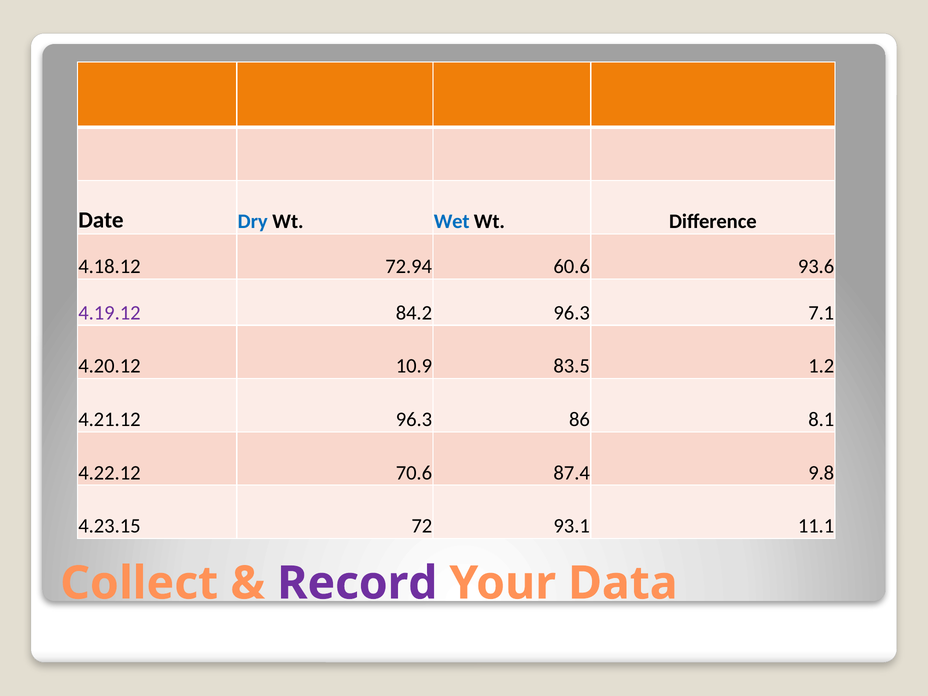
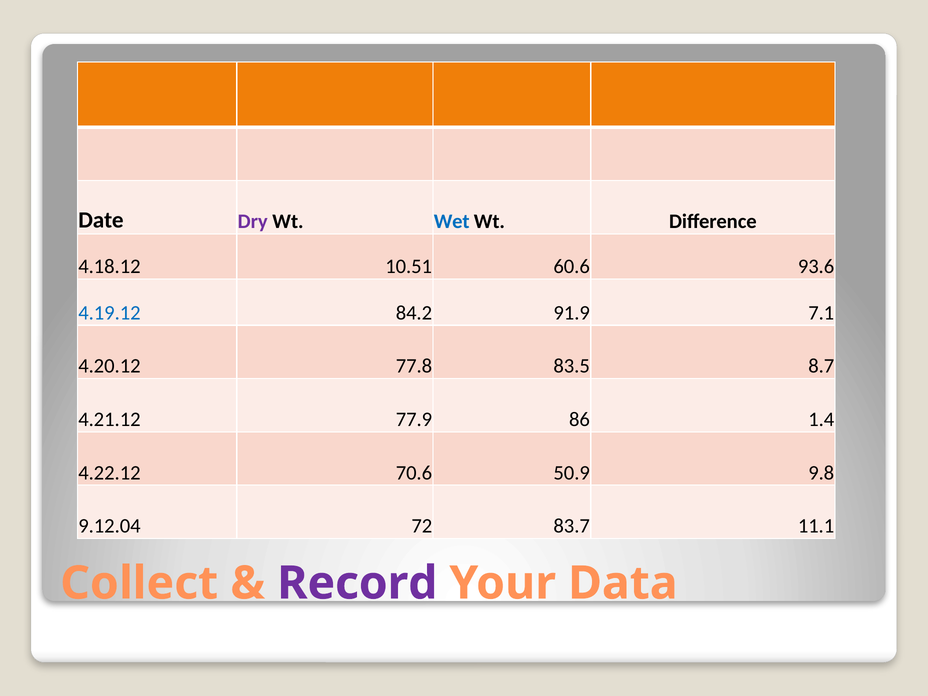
Dry colour: blue -> purple
72.94: 72.94 -> 10.51
4.19.12 colour: purple -> blue
84.2 96.3: 96.3 -> 91.9
10.9: 10.9 -> 77.8
1.2: 1.2 -> 8.7
4.21.12 96.3: 96.3 -> 77.9
8.1: 8.1 -> 1.4
87.4: 87.4 -> 50.9
4.23.15: 4.23.15 -> 9.12.04
93.1: 93.1 -> 83.7
